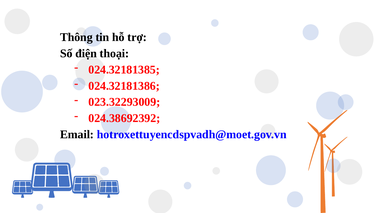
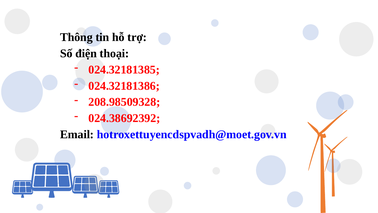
023.32293009: 023.32293009 -> 208.98509328
